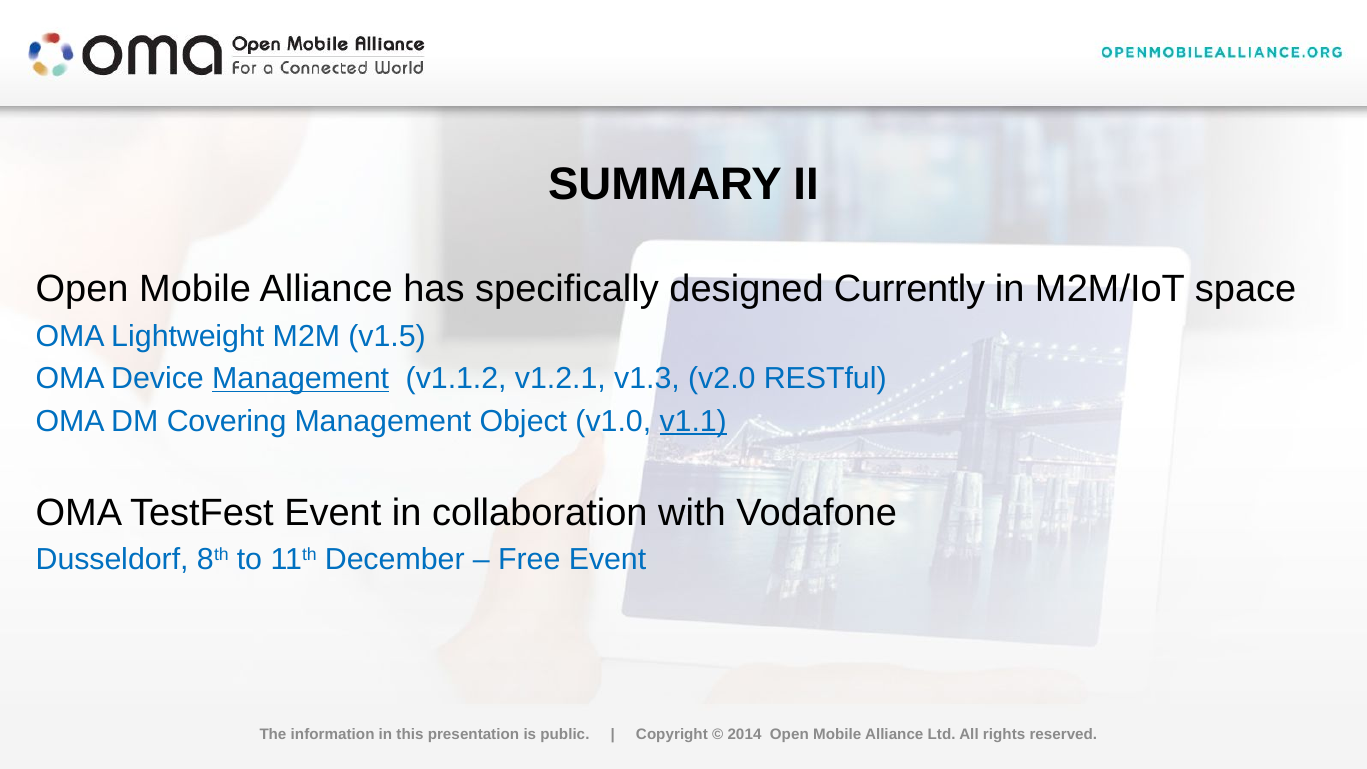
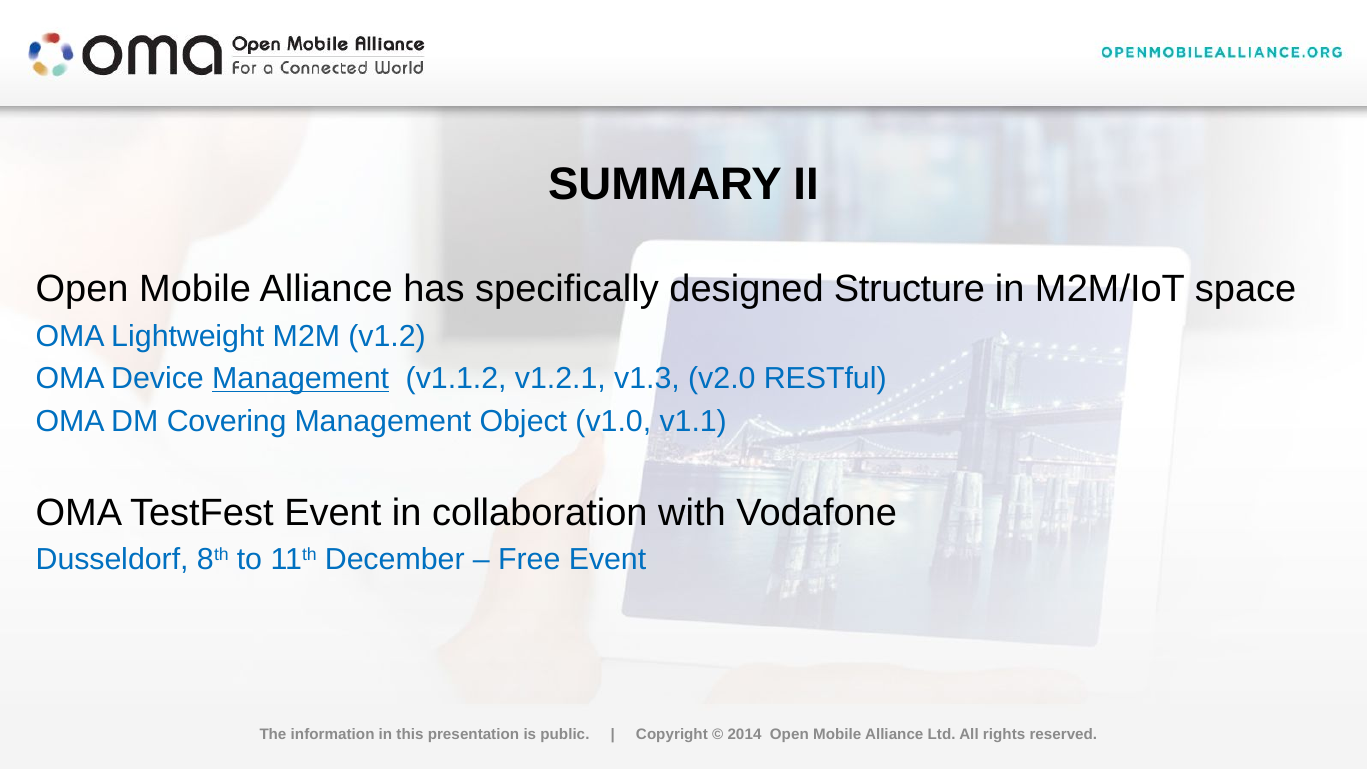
Currently: Currently -> Structure
v1.5: v1.5 -> v1.2
v1.1 underline: present -> none
